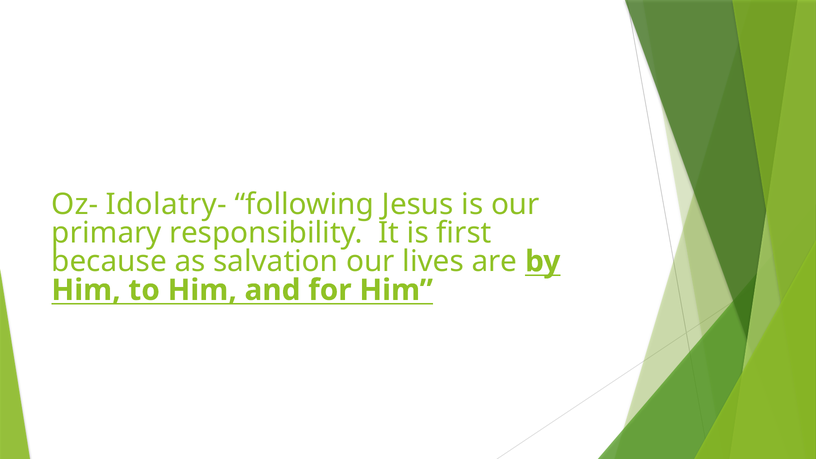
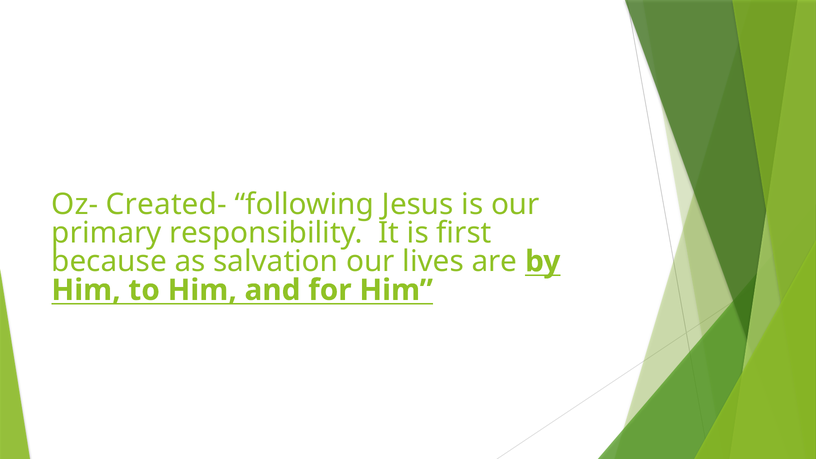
Idolatry-: Idolatry- -> Created-
